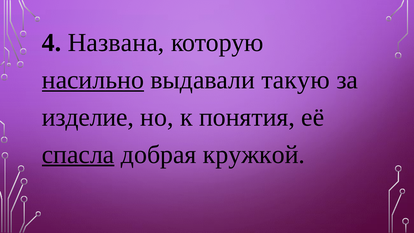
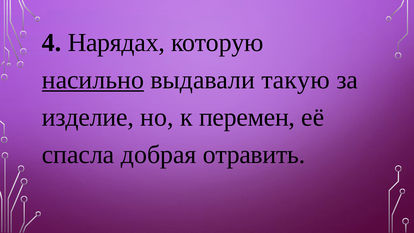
Названа: Названа -> Нарядах
понятия: понятия -> перемен
спасла underline: present -> none
кружкой: кружкой -> отравить
